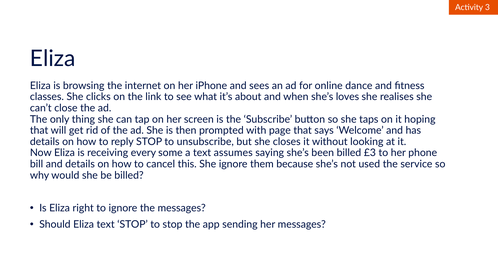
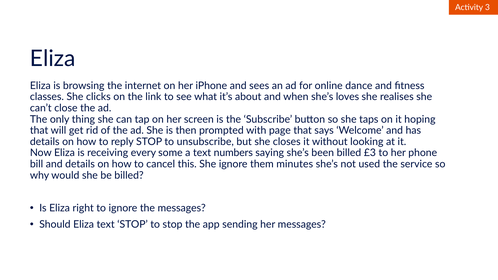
assumes: assumes -> numbers
because: because -> minutes
